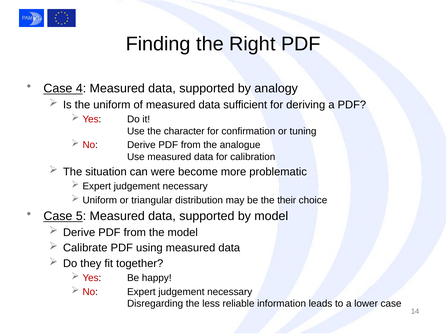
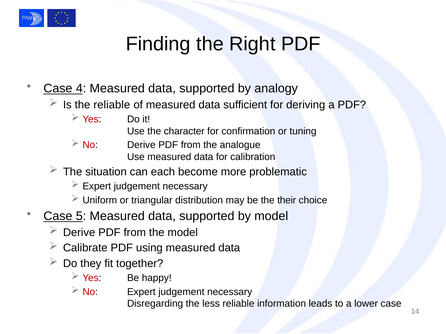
the uniform: uniform -> reliable
were: were -> each
